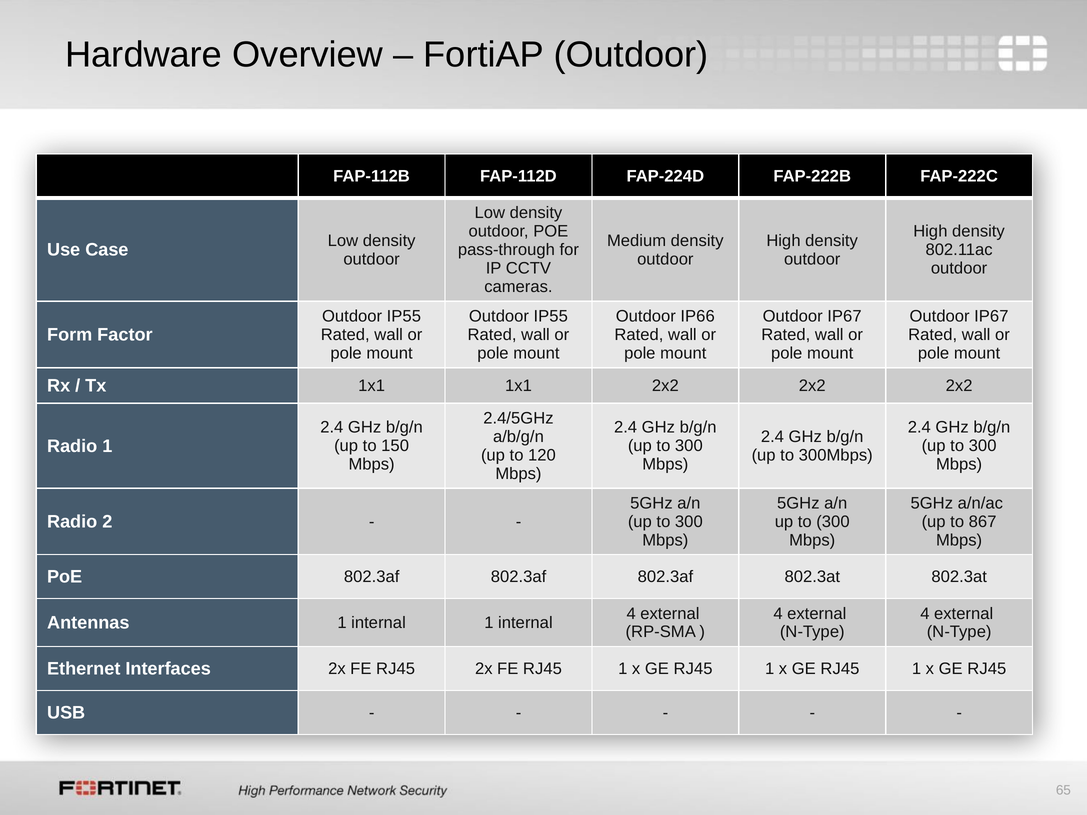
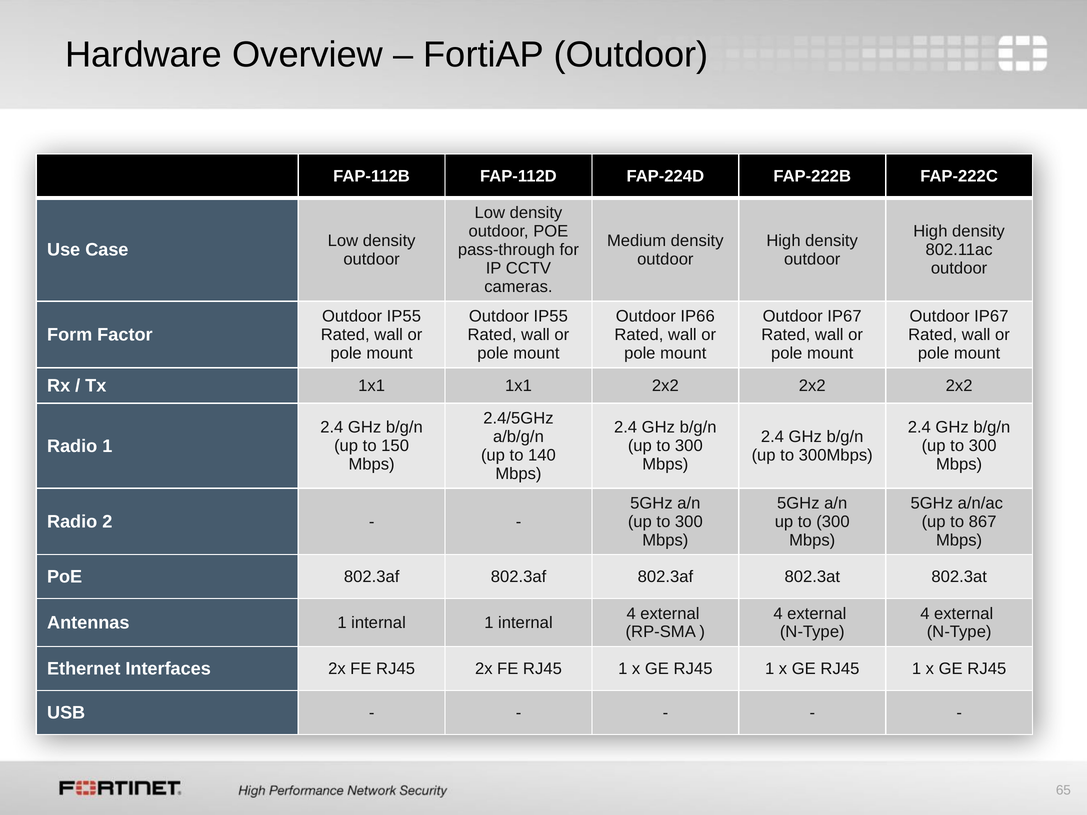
120: 120 -> 140
